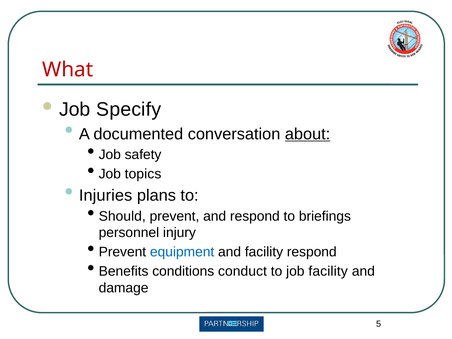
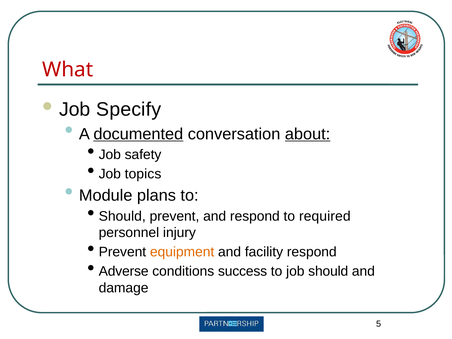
documented underline: none -> present
Injuries: Injuries -> Module
briefings: briefings -> required
equipment colour: blue -> orange
Benefits: Benefits -> Adverse
conduct: conduct -> success
job facility: facility -> should
